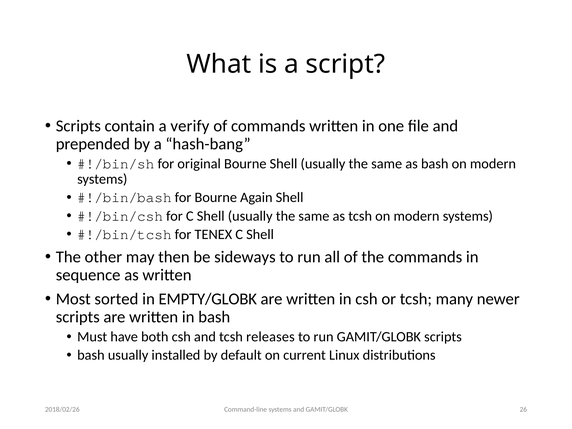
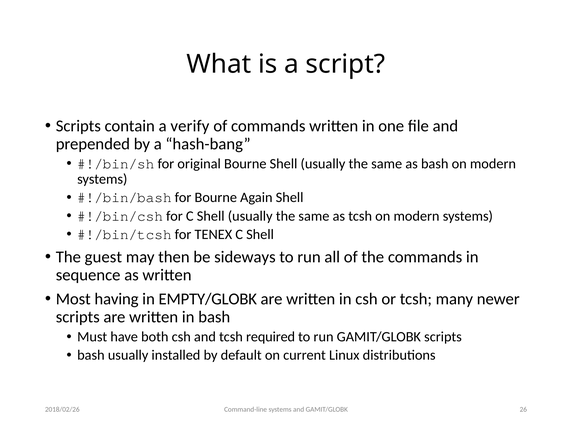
other: other -> guest
sorted: sorted -> having
releases: releases -> required
